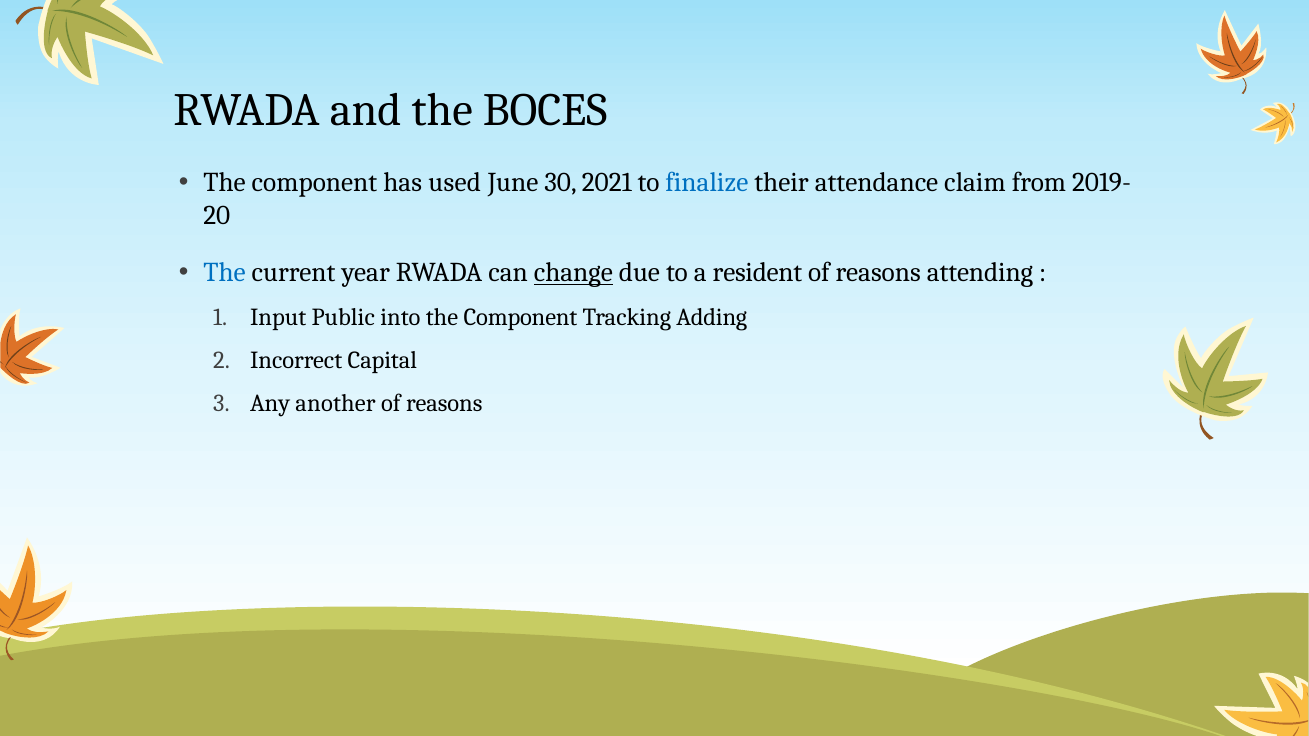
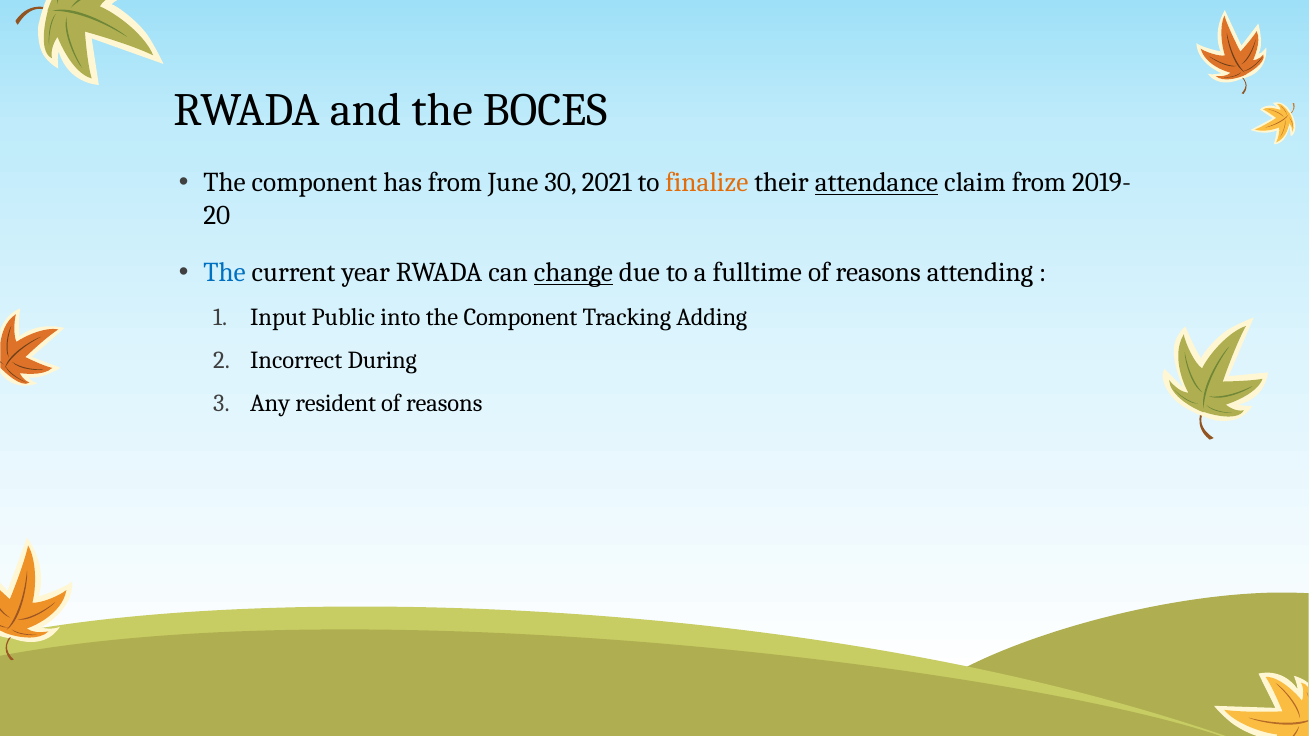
has used: used -> from
finalize colour: blue -> orange
attendance underline: none -> present
resident: resident -> fulltime
Capital: Capital -> During
another: another -> resident
